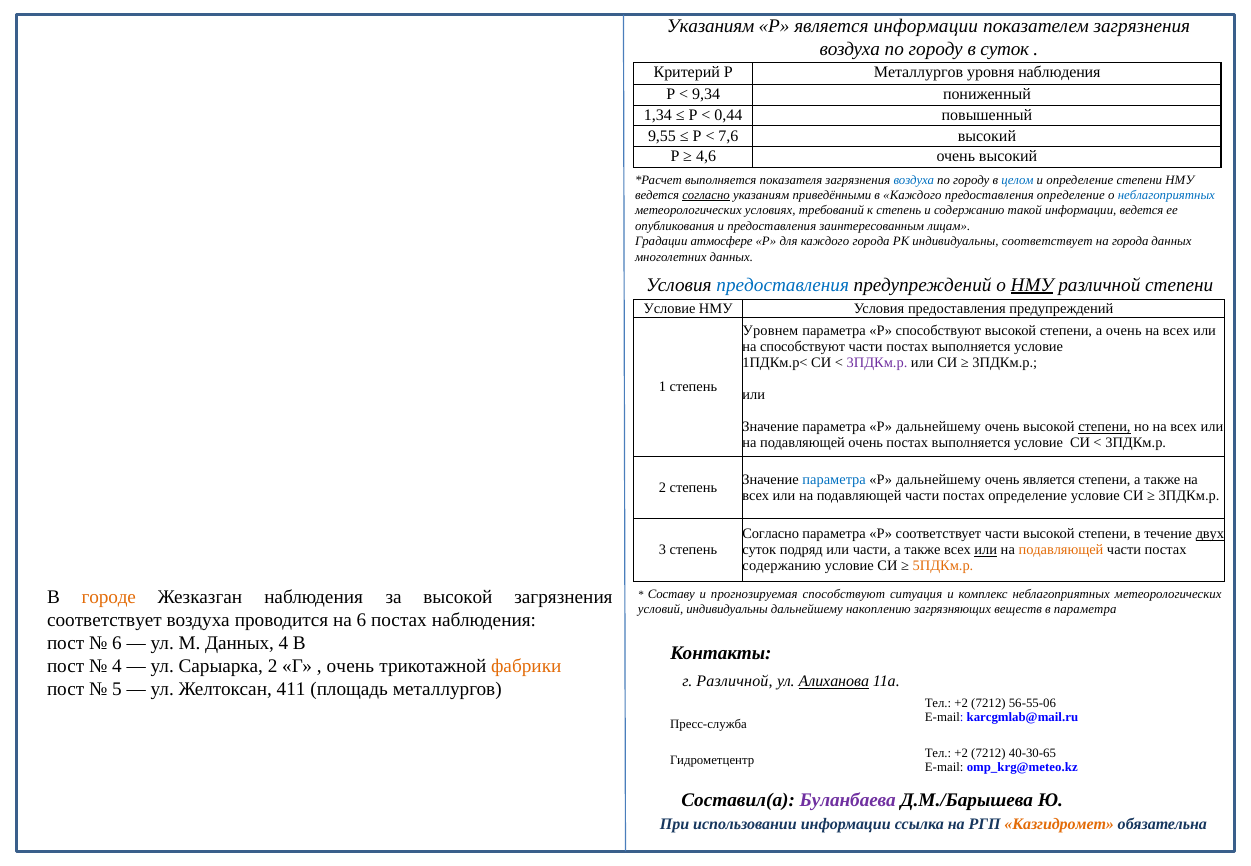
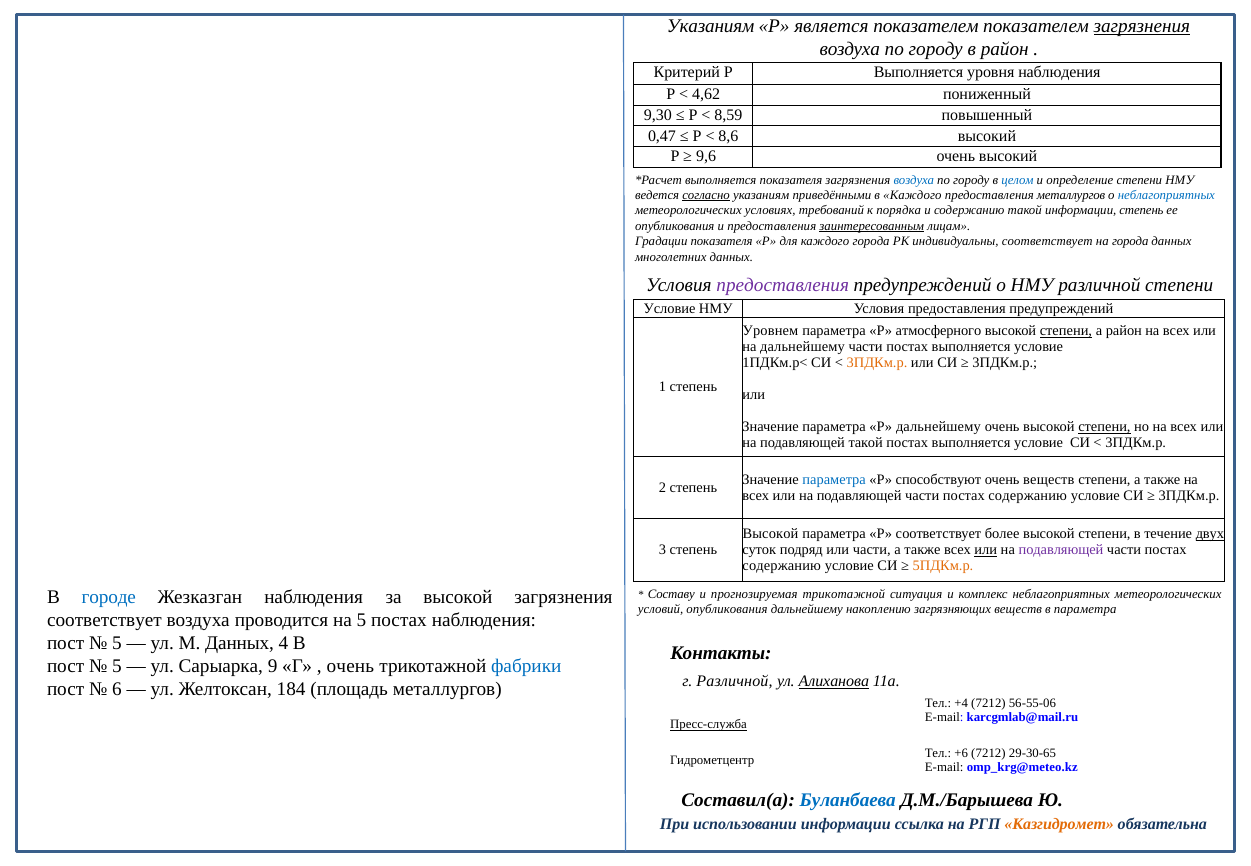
является информации: информации -> показателем
загрязнения at (1142, 26) underline: none -> present
в суток: суток -> район
Р Металлургов: Металлургов -> Выполняется
9,34: 9,34 -> 4,62
1,34: 1,34 -> 9,30
0,44: 0,44 -> 8,59
9,55: 9,55 -> 0,47
7,6: 7,6 -> 8,6
4,6: 4,6 -> 9,6
предоставления определение: определение -> металлургов
к степень: степень -> порядка
информации ведется: ведется -> степень
заинтересованным underline: none -> present
Градации атмосфере: атмосфере -> показателя
предоставления at (783, 285) colour: blue -> purple
НМУ at (1032, 285) underline: present -> none
Р способствуют: способствуют -> атмосферного
степени at (1066, 331) underline: none -> present
а очень: очень -> район
на способствуют: способствуют -> дальнейшему
3ПДКм.р at (877, 363) colour: purple -> orange
подавляющей очень: очень -> такой
дальнейшему at (938, 480): дальнейшему -> способствуют
очень является: является -> веществ
определение at (1028, 496): определение -> содержанию
Согласно at (771, 534): Согласно -> Высокой
соответствует части: части -> более
подавляющей at (1061, 550) colour: orange -> purple
городе colour: orange -> blue
прогнозируемая способствуют: способствуют -> трикотажной
условий индивидуальны: индивидуальны -> опубликования
на 6: 6 -> 5
6 at (117, 643): 6 -> 5
4 at (117, 666): 4 -> 5
Сарыарка 2: 2 -> 9
фабрики colour: orange -> blue
5: 5 -> 6
411: 411 -> 184
+2 at (961, 703): +2 -> +4
Пресс-служба underline: none -> present
+2 at (961, 753): +2 -> +6
40-30-65: 40-30-65 -> 29-30-65
Буланбаева colour: purple -> blue
